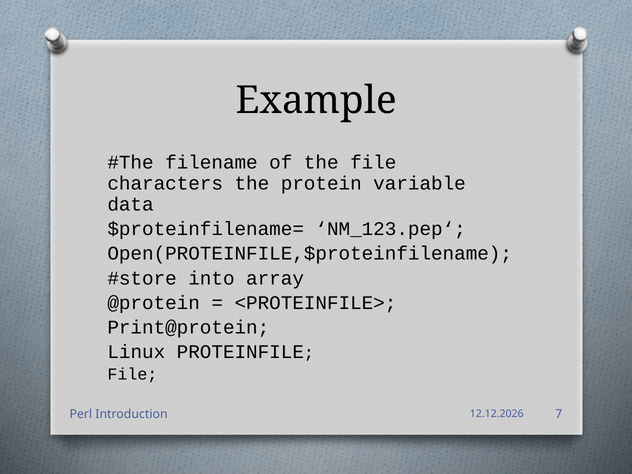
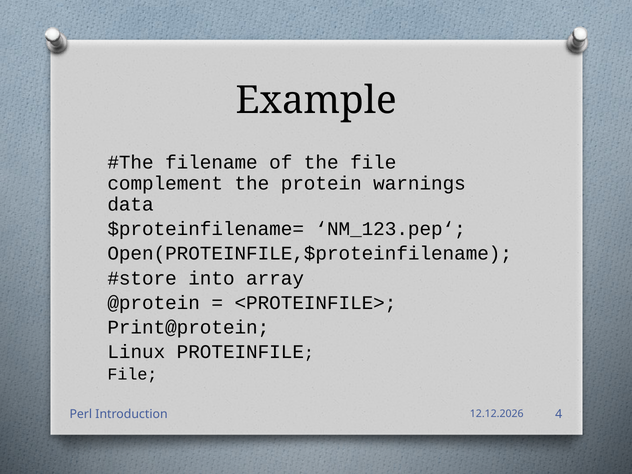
characters: characters -> complement
variable: variable -> warnings
7: 7 -> 4
